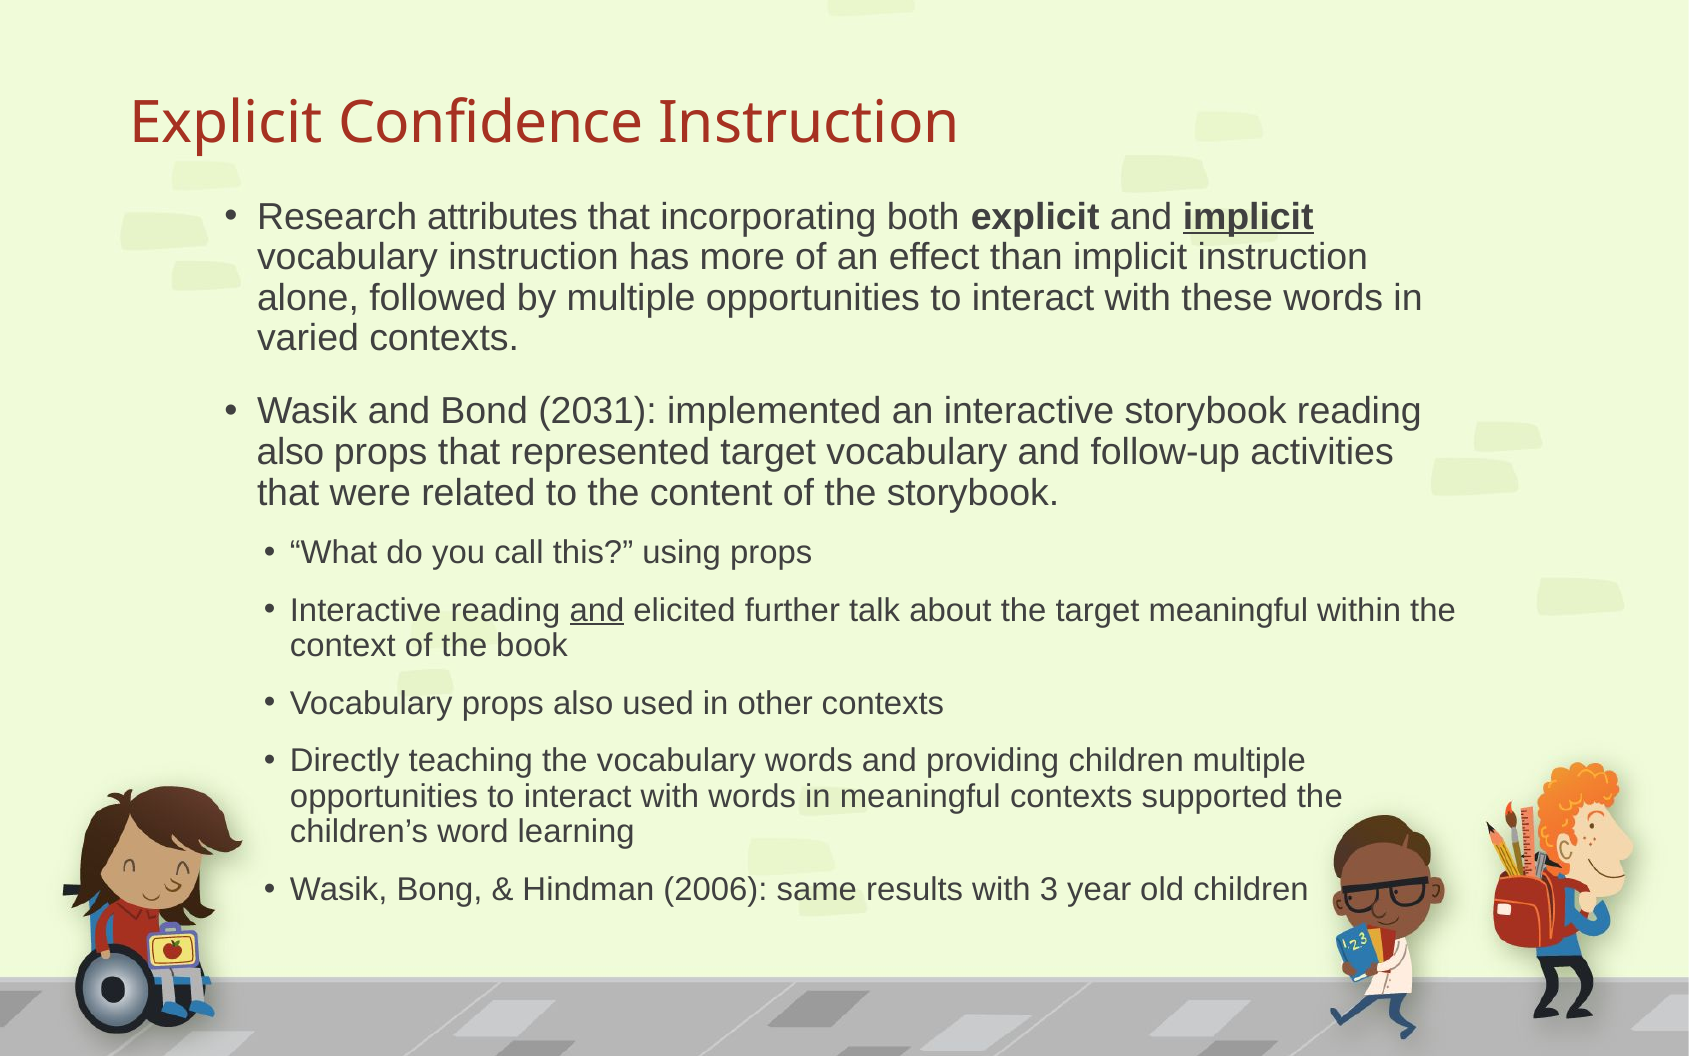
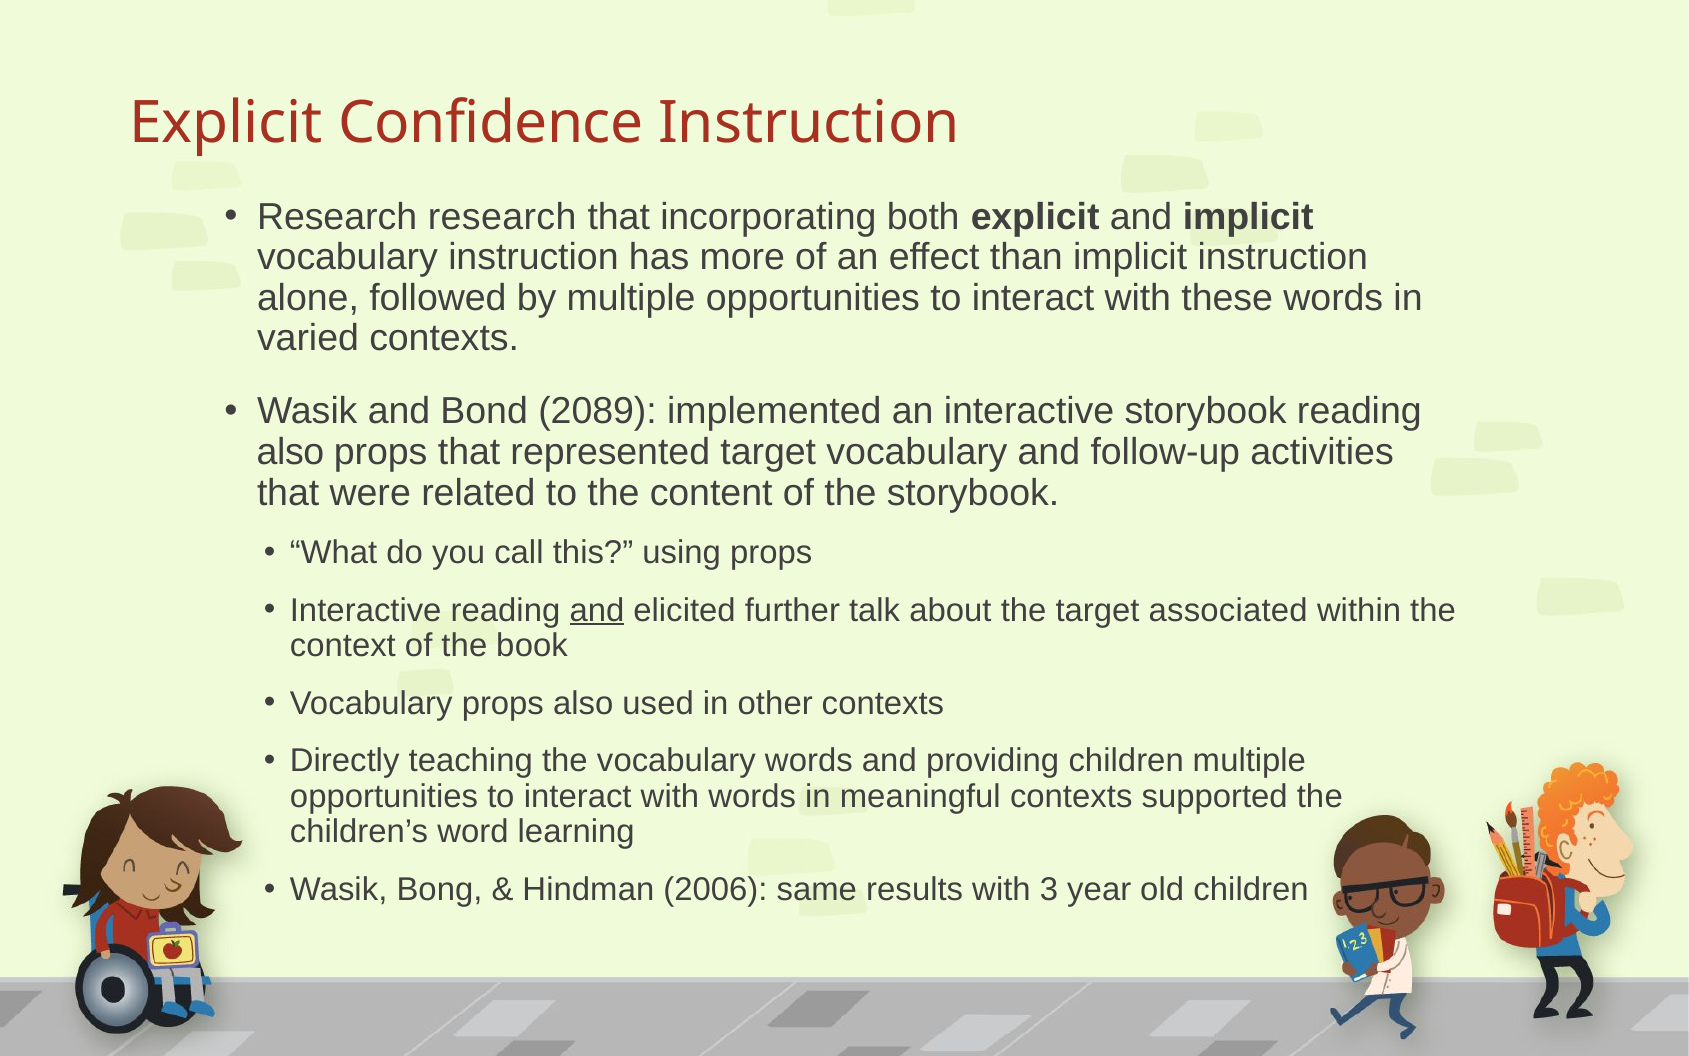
Research attributes: attributes -> research
implicit at (1248, 217) underline: present -> none
2031: 2031 -> 2089
target meaningful: meaningful -> associated
